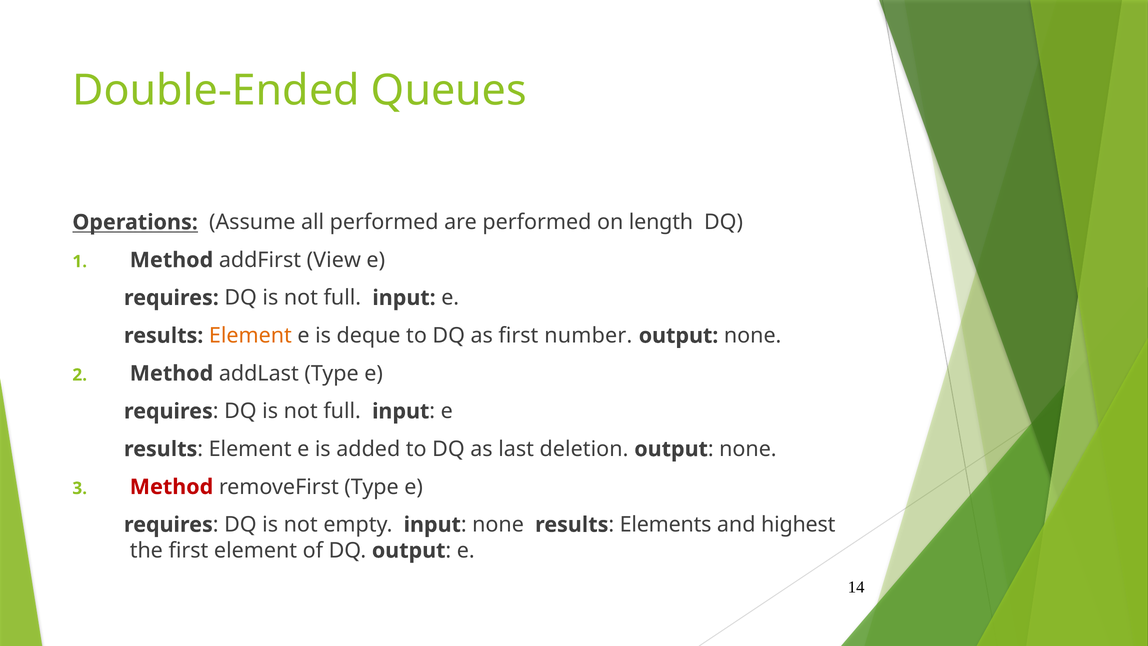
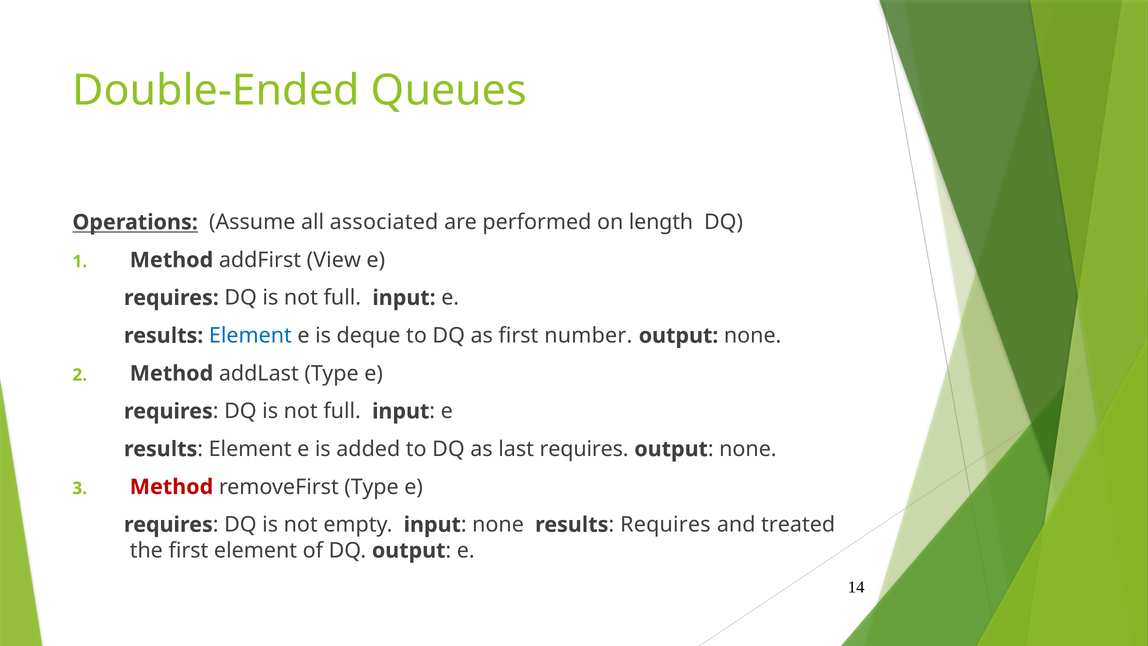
all performed: performed -> associated
Element at (250, 336) colour: orange -> blue
last deletion: deletion -> requires
Elements at (666, 525): Elements -> Requires
highest: highest -> treated
